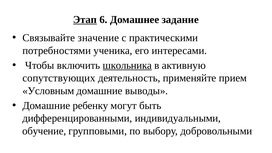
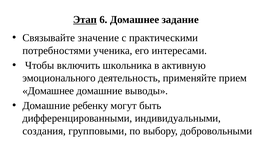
школьника underline: present -> none
сопутствующих: сопутствующих -> эмоционального
Условным at (48, 91): Условным -> Домашнее
обучение: обучение -> создания
